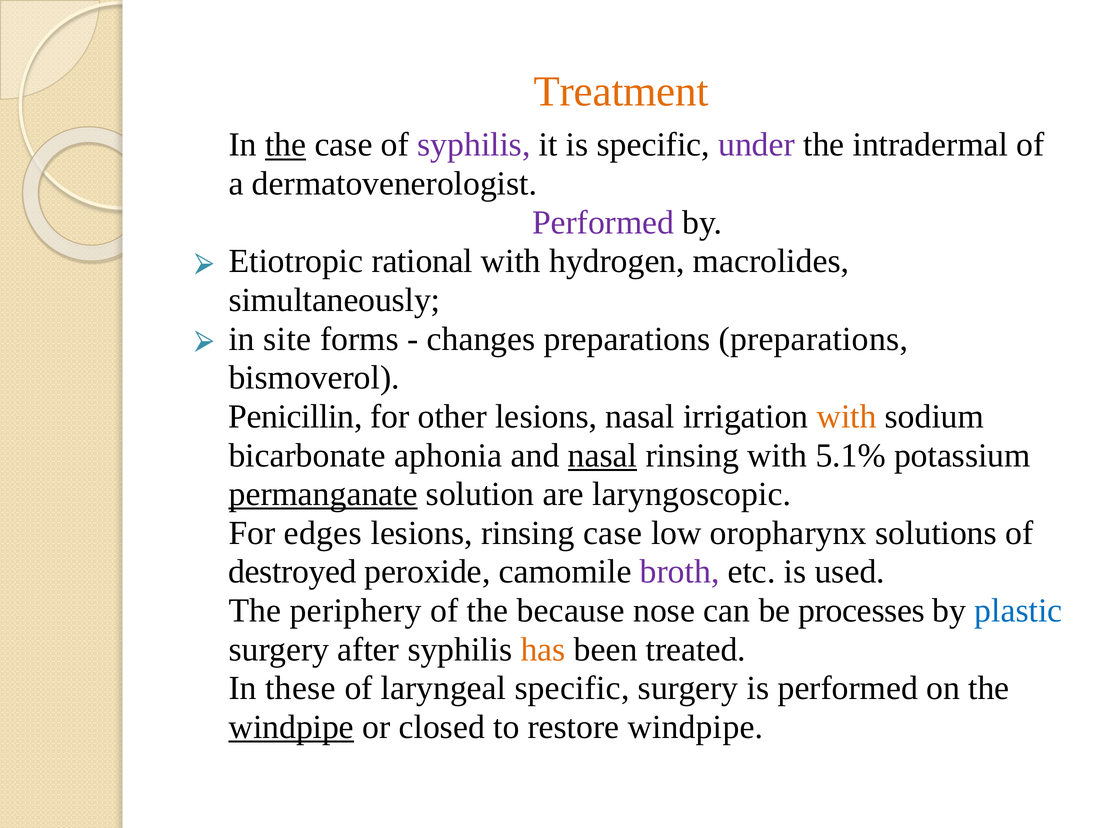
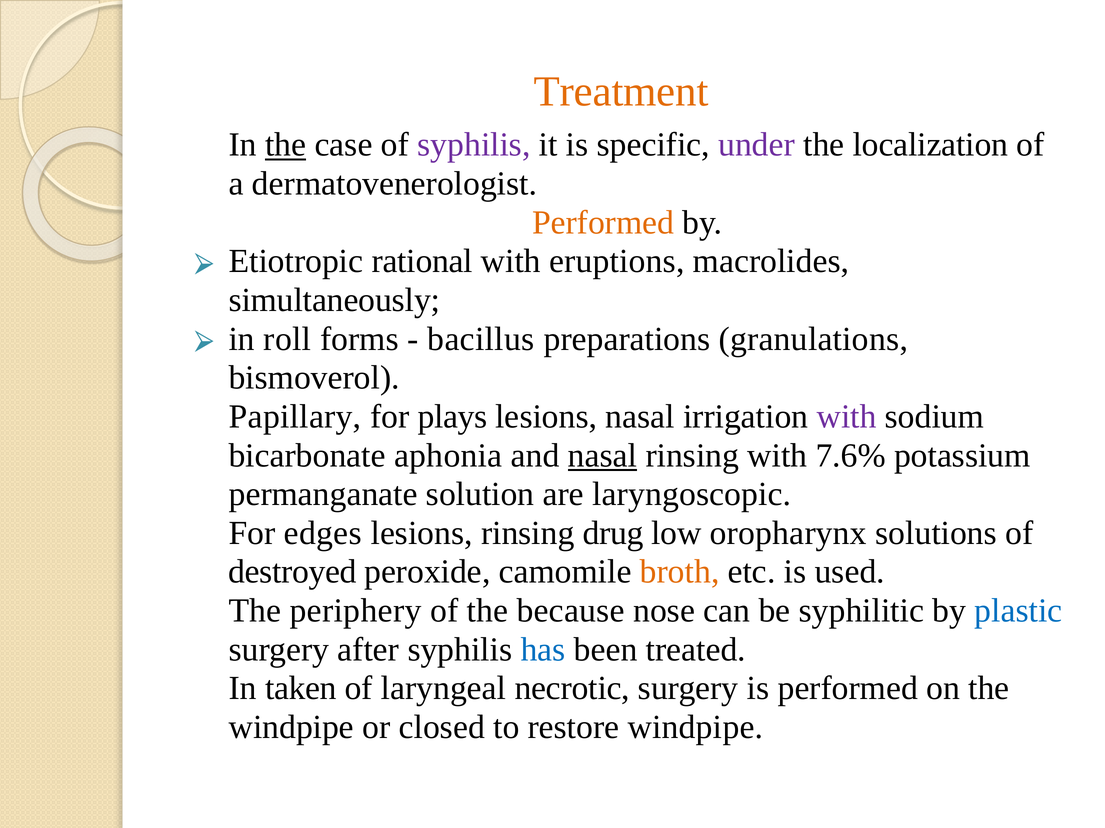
intradermal: intradermal -> localization
Performed at (603, 223) colour: purple -> orange
hydrogen: hydrogen -> eruptions
site: site -> roll
changes: changes -> bacillus
preparations preparations: preparations -> granulations
Penicillin: Penicillin -> Papillary
other: other -> plays
with at (847, 417) colour: orange -> purple
5.1%: 5.1% -> 7.6%
permanganate underline: present -> none
rinsing case: case -> drug
broth colour: purple -> orange
processes: processes -> syphilitic
has colour: orange -> blue
these: these -> taken
laryngeal specific: specific -> necrotic
windpipe at (291, 728) underline: present -> none
